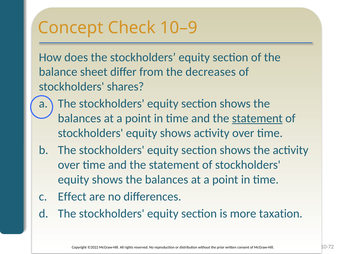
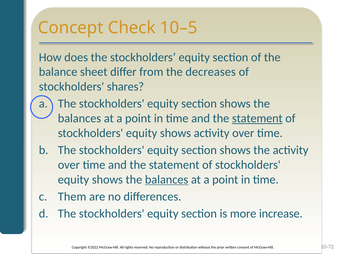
10–9: 10–9 -> 10–5
balances at (167, 179) underline: none -> present
Effect: Effect -> Them
taxation: taxation -> increase
